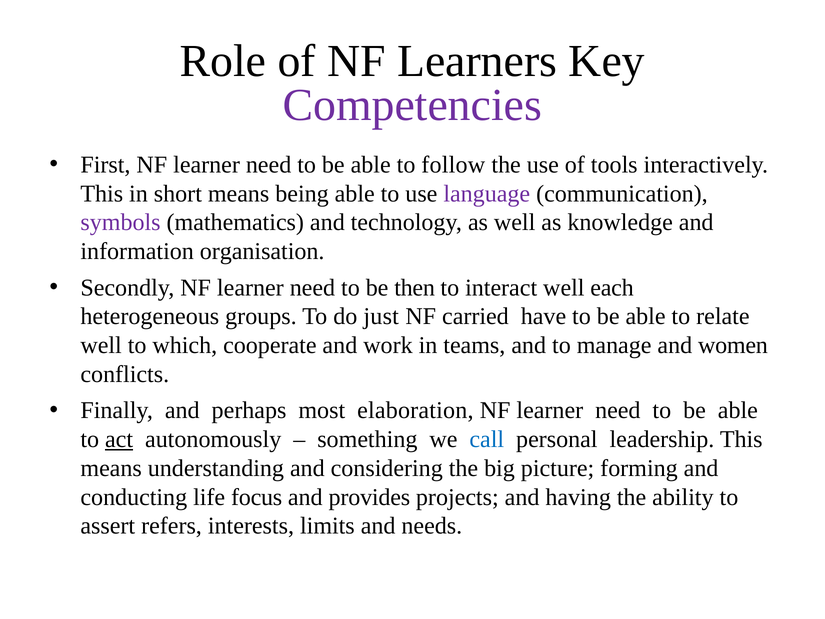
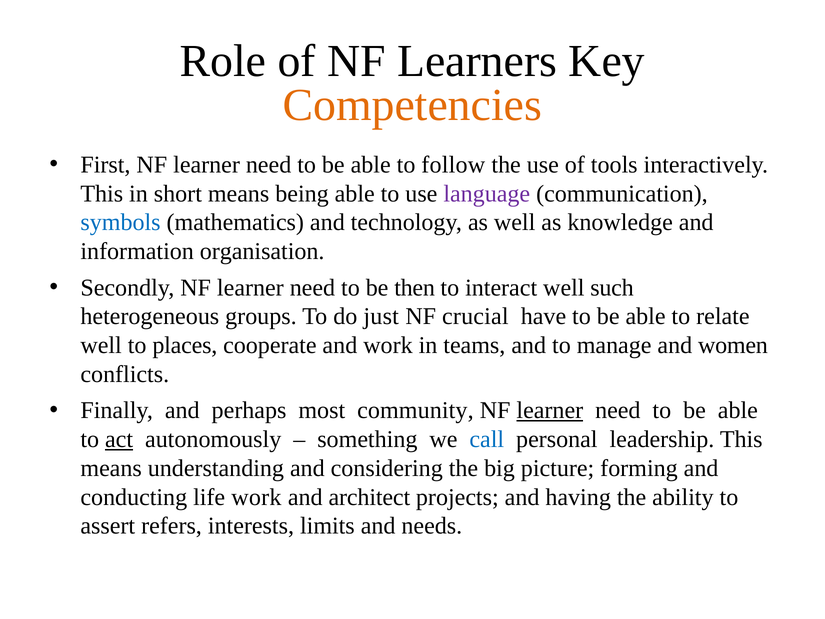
Competencies colour: purple -> orange
symbols colour: purple -> blue
each: each -> such
carried: carried -> crucial
which: which -> places
elaboration: elaboration -> community
learner at (550, 410) underline: none -> present
life focus: focus -> work
provides: provides -> architect
